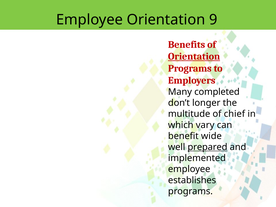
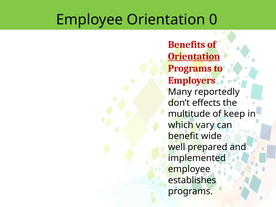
9: 9 -> 0
completed: completed -> reportedly
longer: longer -> effects
chief: chief -> keep
prepared underline: present -> none
